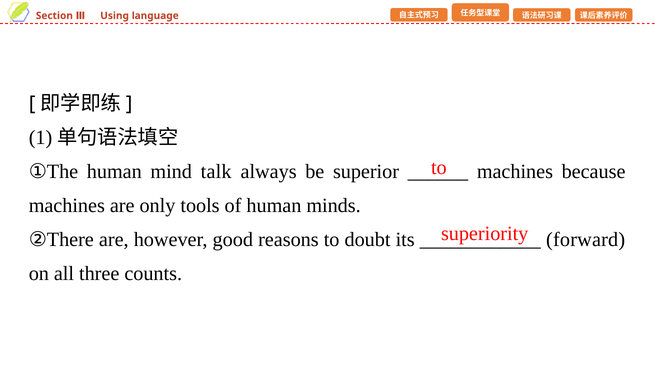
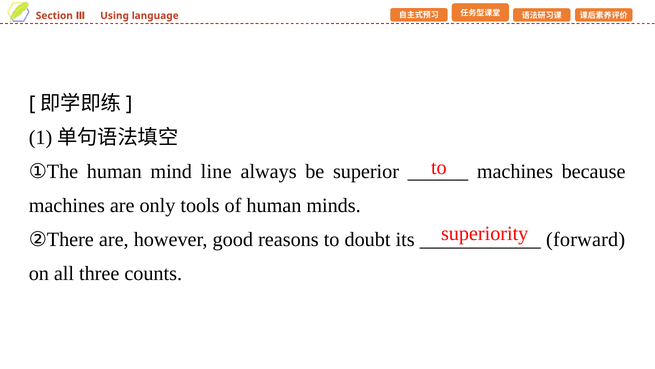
talk: talk -> line
